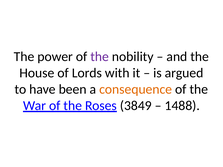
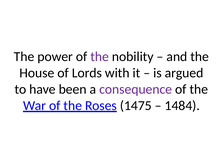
consequence colour: orange -> purple
3849: 3849 -> 1475
1488: 1488 -> 1484
